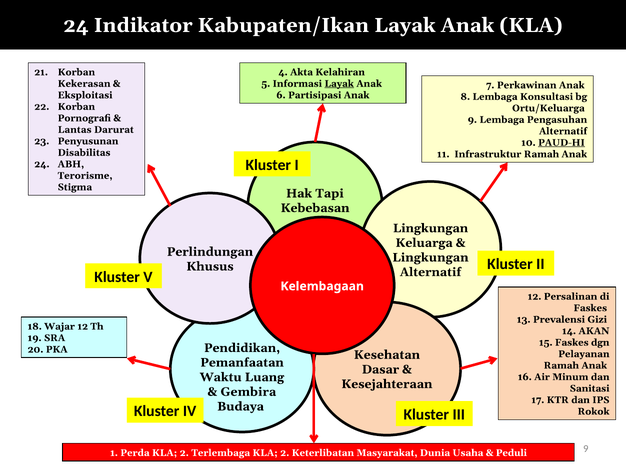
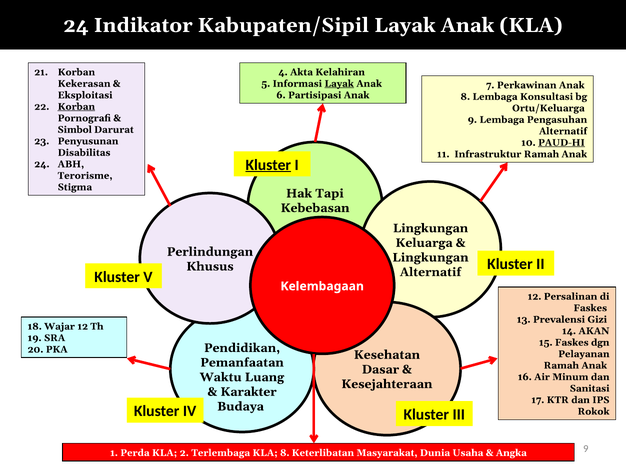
Kabupaten/Ikan: Kabupaten/Ikan -> Kabupaten/Sipil
Korban at (76, 107) underline: none -> present
Lantas: Lantas -> Simbol
Kluster at (268, 165) underline: none -> present
Gembira: Gembira -> Karakter
Terlembaga KLA 2: 2 -> 8
Peduli: Peduli -> Angka
